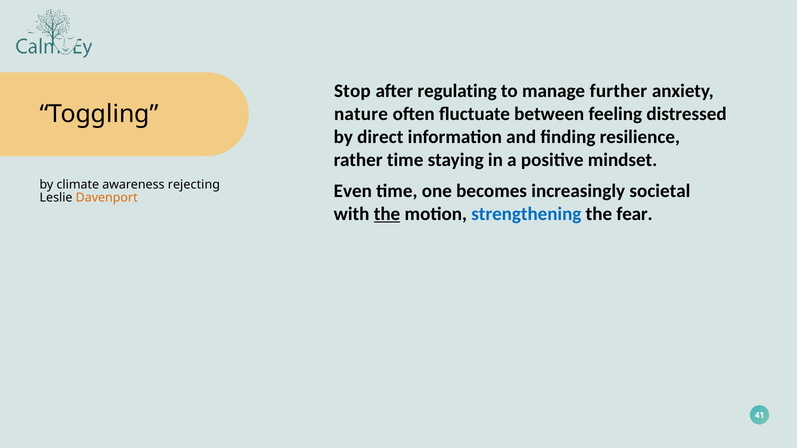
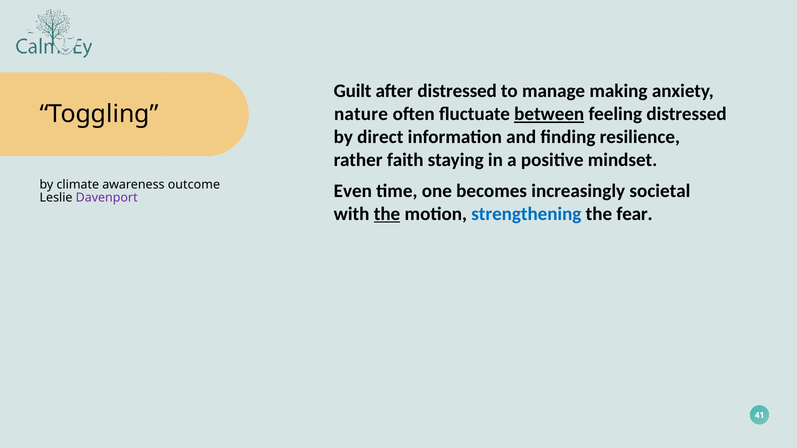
Stop: Stop -> Guilt
after regulating: regulating -> distressed
further: further -> making
between underline: none -> present
rather time: time -> faith
rejecting: rejecting -> outcome
Davenport colour: orange -> purple
